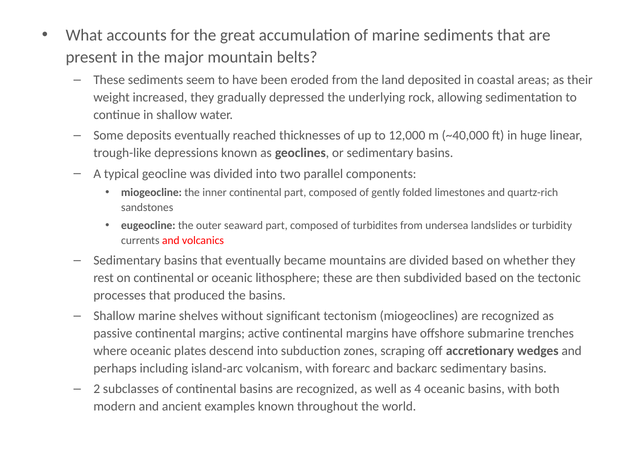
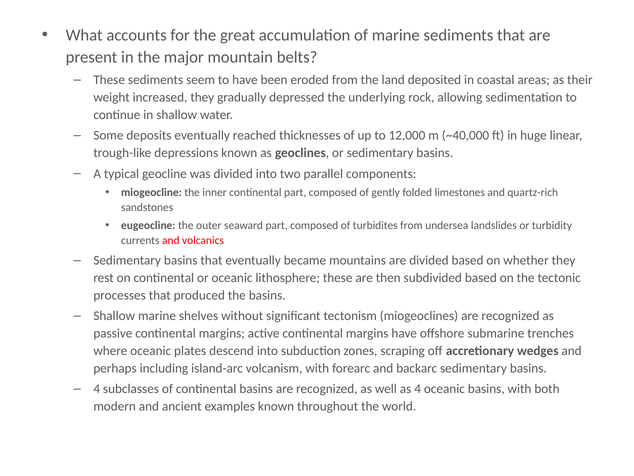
2 at (97, 389): 2 -> 4
